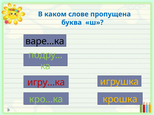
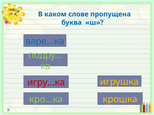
варе…ка colour: black -> blue
